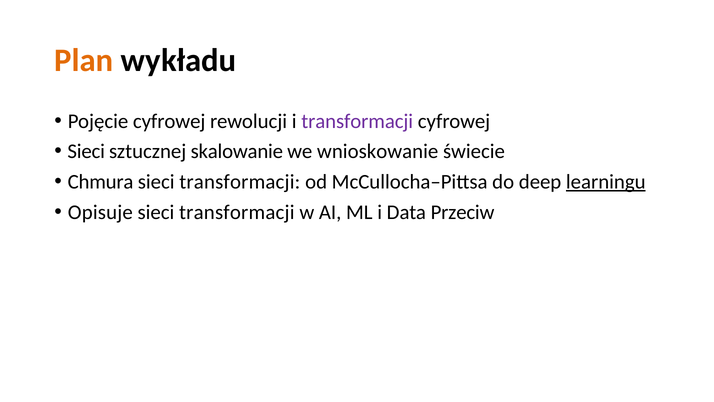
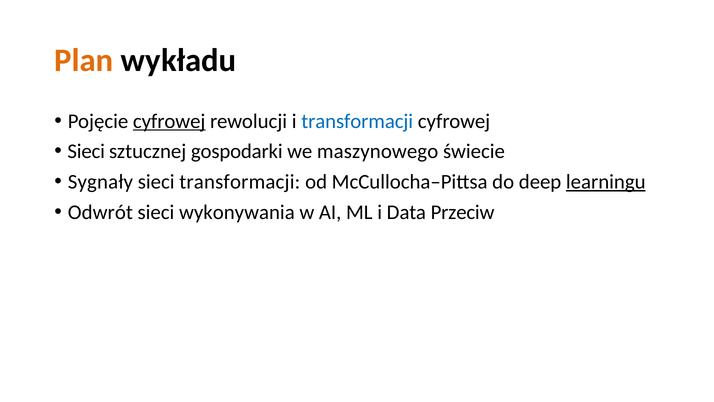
cyfrowej at (169, 121) underline: none -> present
transformacji at (357, 121) colour: purple -> blue
skalowanie: skalowanie -> gospodarki
wnioskowanie: wnioskowanie -> maszynowego
Chmura: Chmura -> Sygnały
Opisuje: Opisuje -> Odwrót
transformacji at (237, 212): transformacji -> wykonywania
